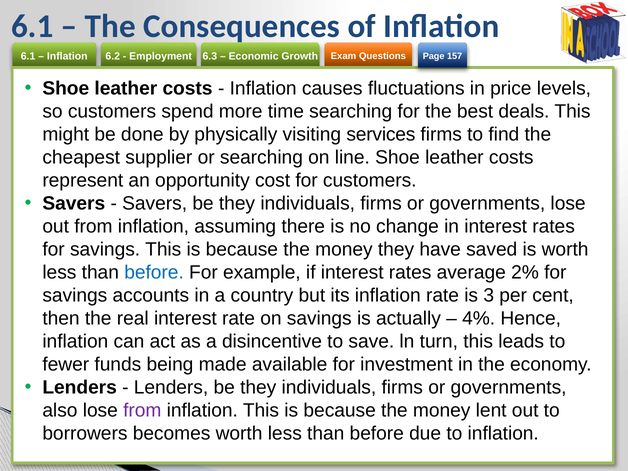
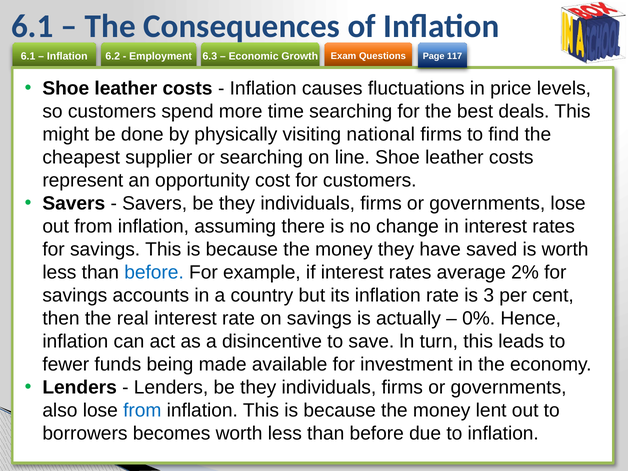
157: 157 -> 117
services: services -> national
4%: 4% -> 0%
from at (142, 410) colour: purple -> blue
